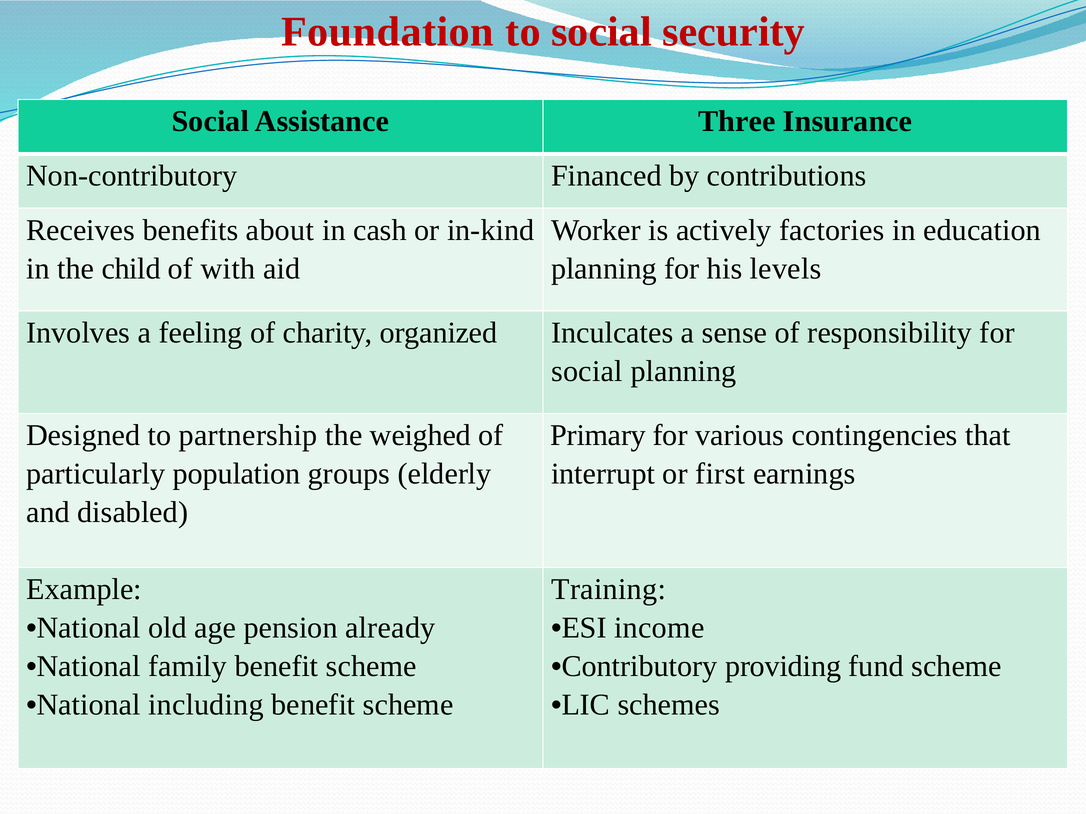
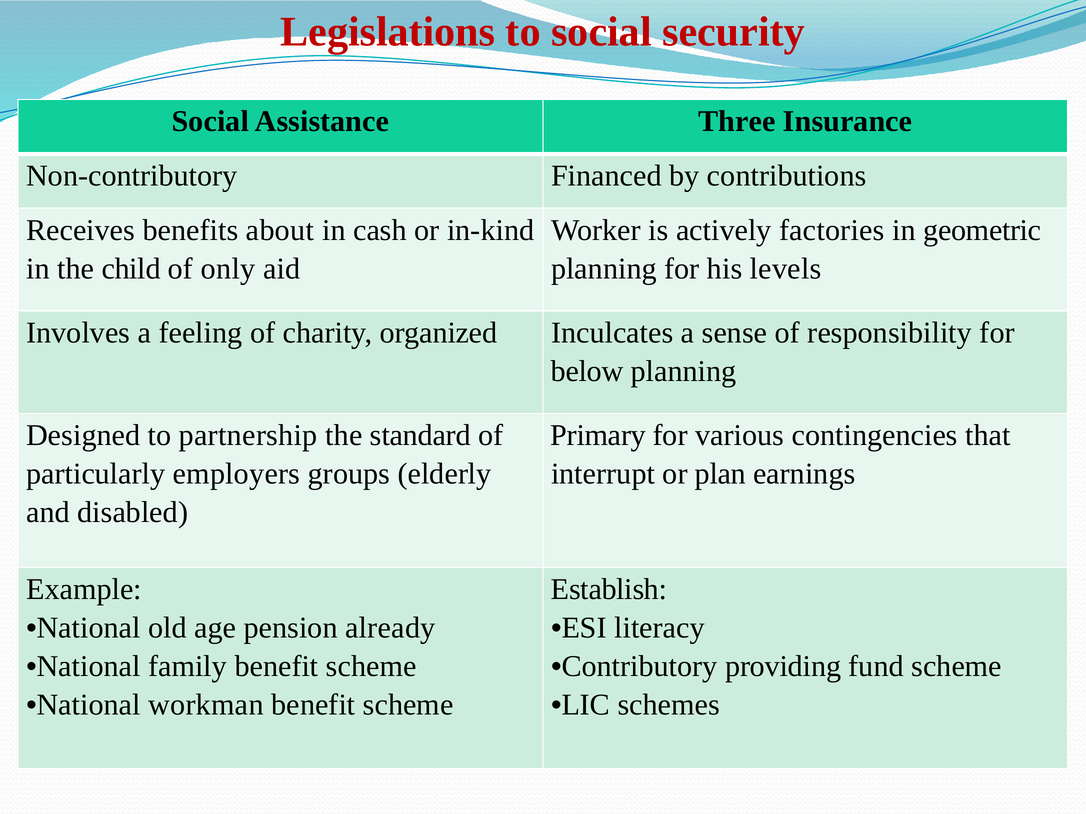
Foundation: Foundation -> Legislations
education: education -> geometric
with: with -> only
social at (587, 371): social -> below
weighed: weighed -> standard
population: population -> employers
first: first -> plan
Training: Training -> Establish
income: income -> literacy
including: including -> workman
